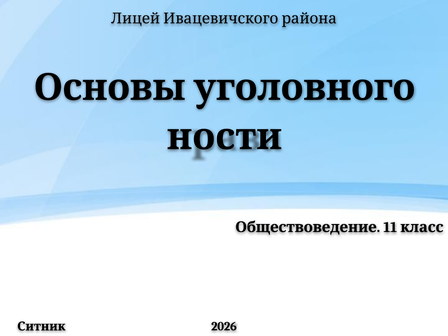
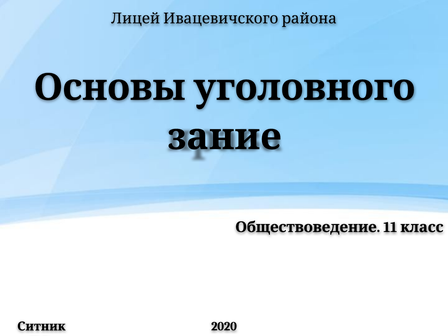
ности: ности -> зание
2026: 2026 -> 2020
